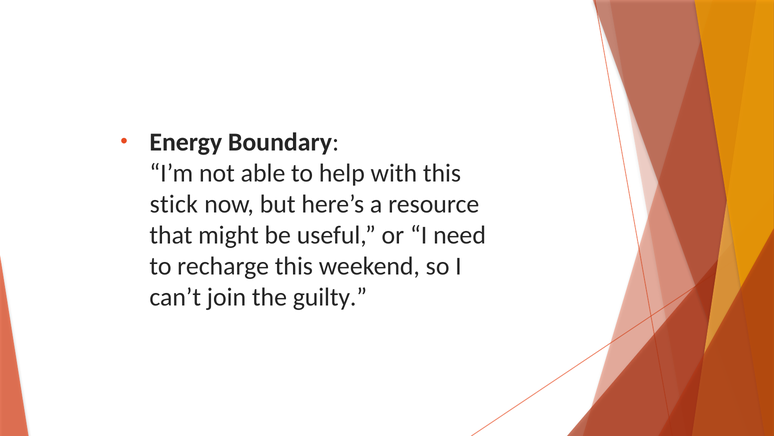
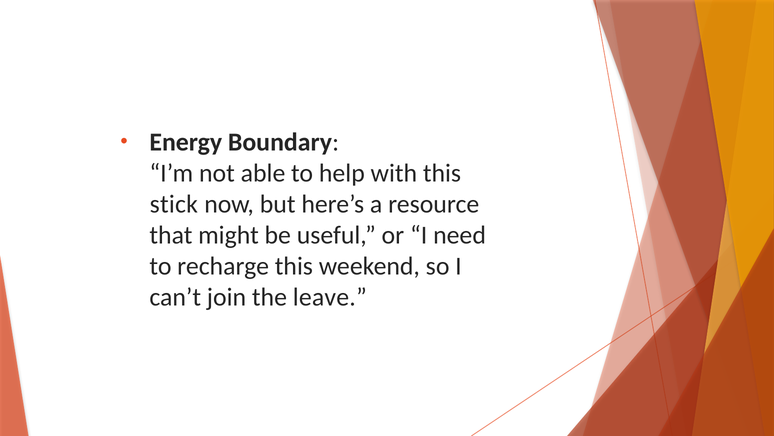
guilty: guilty -> leave
